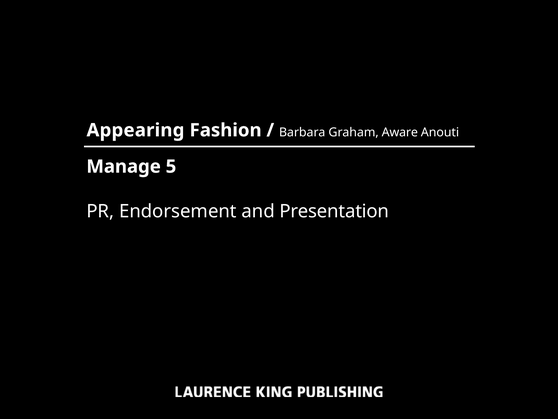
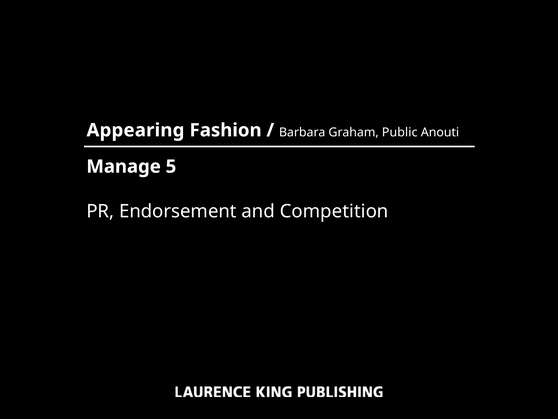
Aware: Aware -> Public
Presentation: Presentation -> Competition
